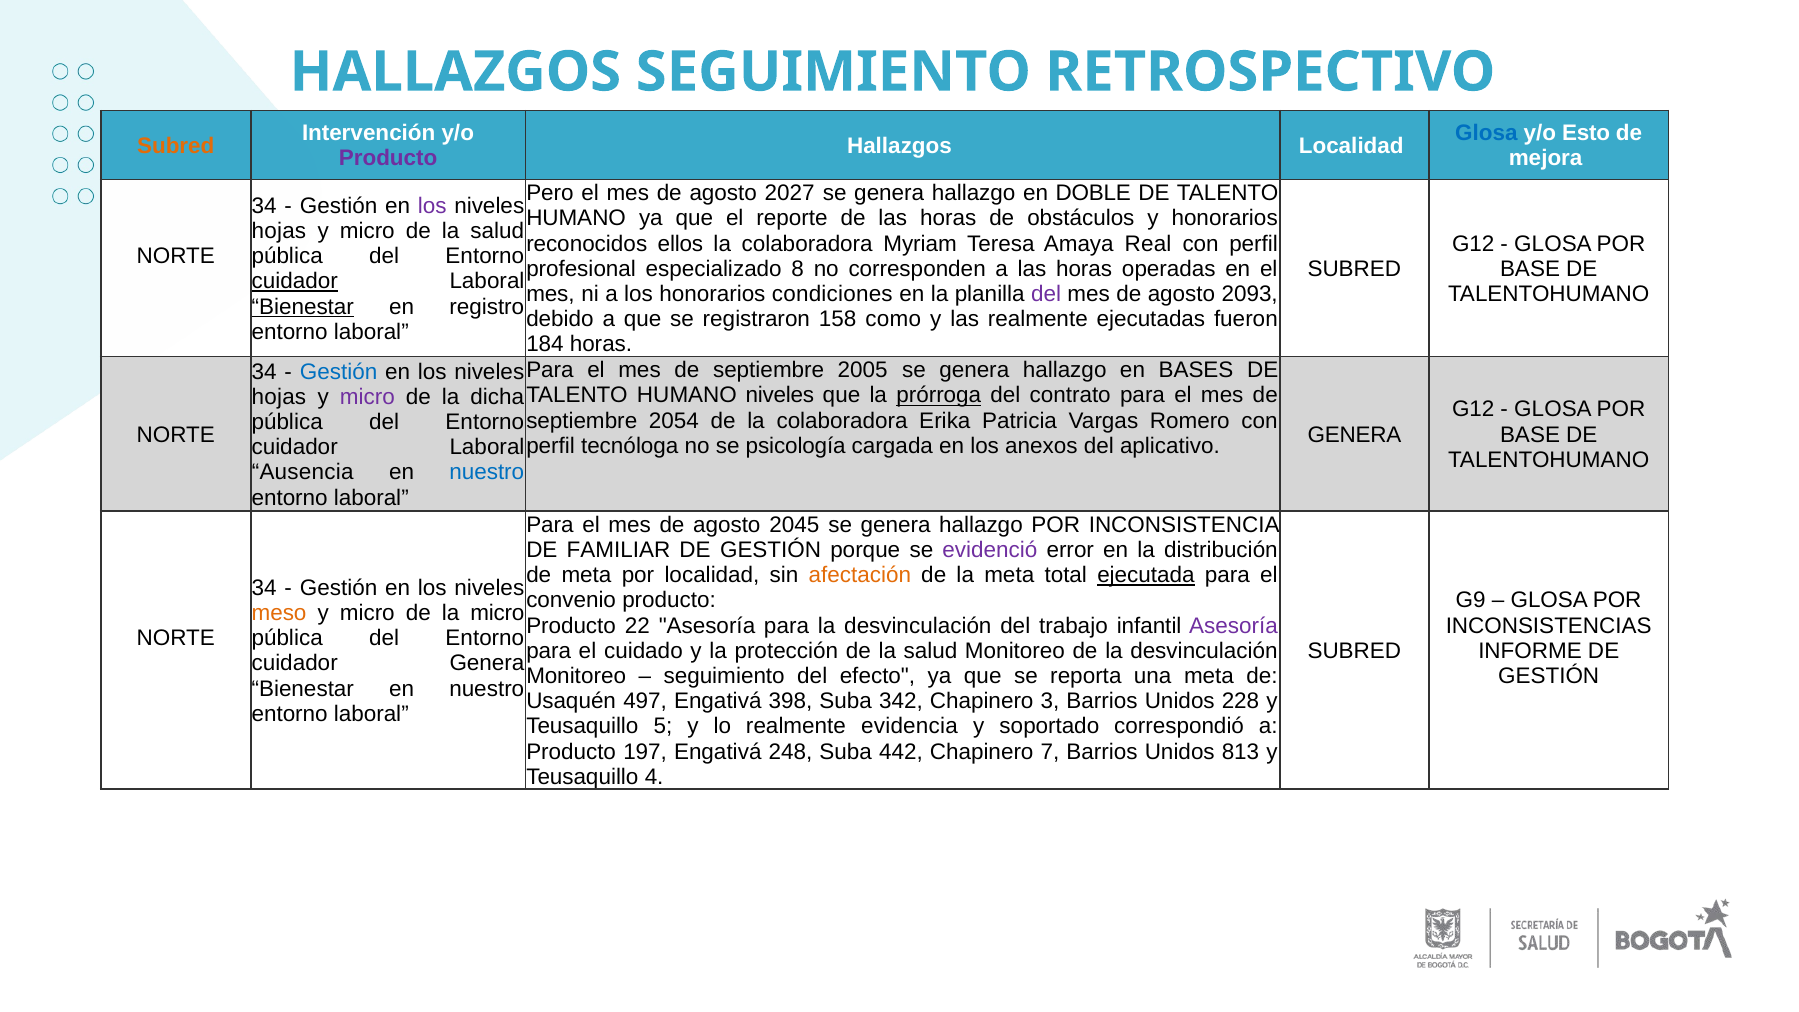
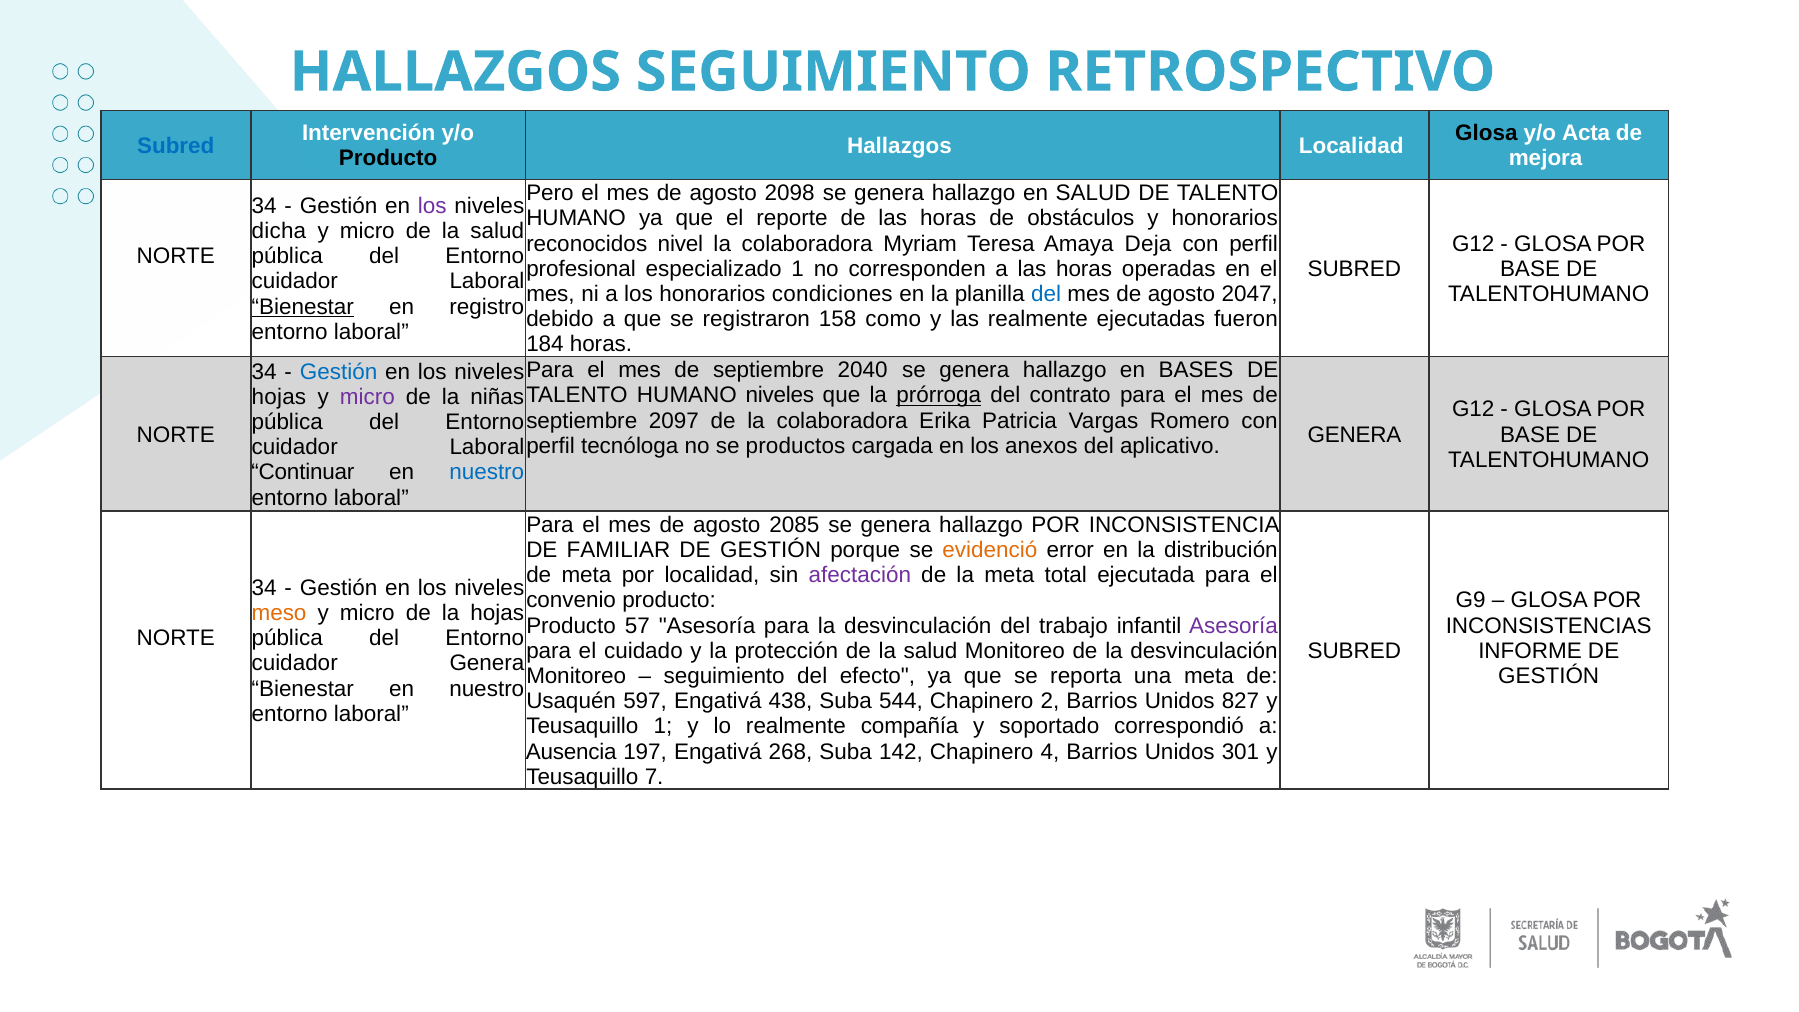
Glosa at (1486, 133) colour: blue -> black
Esto: Esto -> Acta
Subred at (176, 146) colour: orange -> blue
Producto at (388, 158) colour: purple -> black
2027: 2027 -> 2098
en DOBLE: DOBLE -> SALUD
hojas at (279, 231): hojas -> dicha
ellos: ellos -> nivel
Real: Real -> Deja
especializado 8: 8 -> 1
cuidador at (295, 281) underline: present -> none
del at (1046, 294) colour: purple -> blue
2093: 2093 -> 2047
2005: 2005 -> 2040
dicha: dicha -> niñas
2054: 2054 -> 2097
psicología: psicología -> productos
Ausencia: Ausencia -> Continuar
2045: 2045 -> 2085
evidenció colour: purple -> orange
afectación colour: orange -> purple
ejecutada underline: present -> none
la micro: micro -> hojas
22: 22 -> 57
497: 497 -> 597
398: 398 -> 438
342: 342 -> 544
3: 3 -> 2
228: 228 -> 827
Teusaquillo 5: 5 -> 1
evidencia: evidencia -> compañía
Producto at (571, 752): Producto -> Ausencia
248: 248 -> 268
442: 442 -> 142
7: 7 -> 4
813: 813 -> 301
4: 4 -> 7
